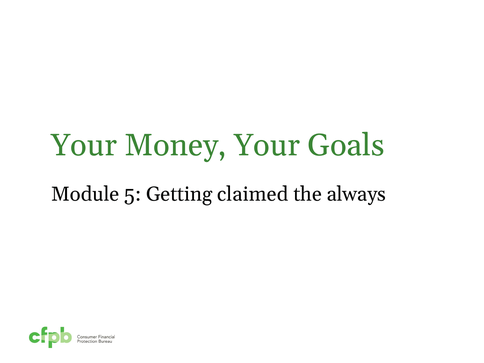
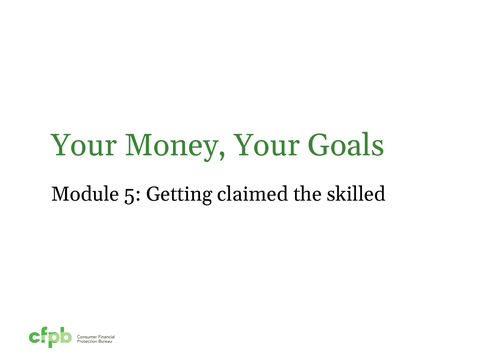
always: always -> skilled
